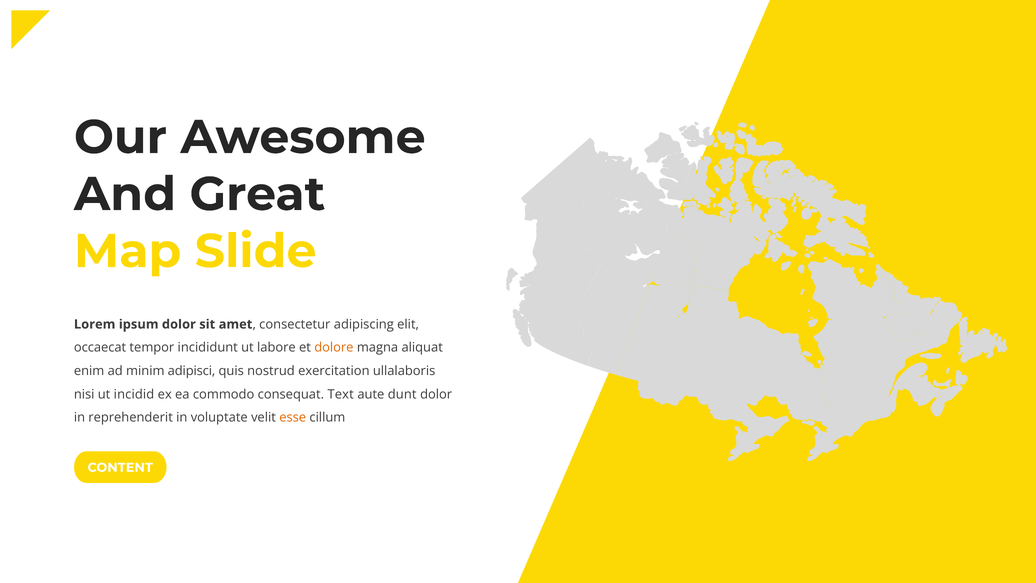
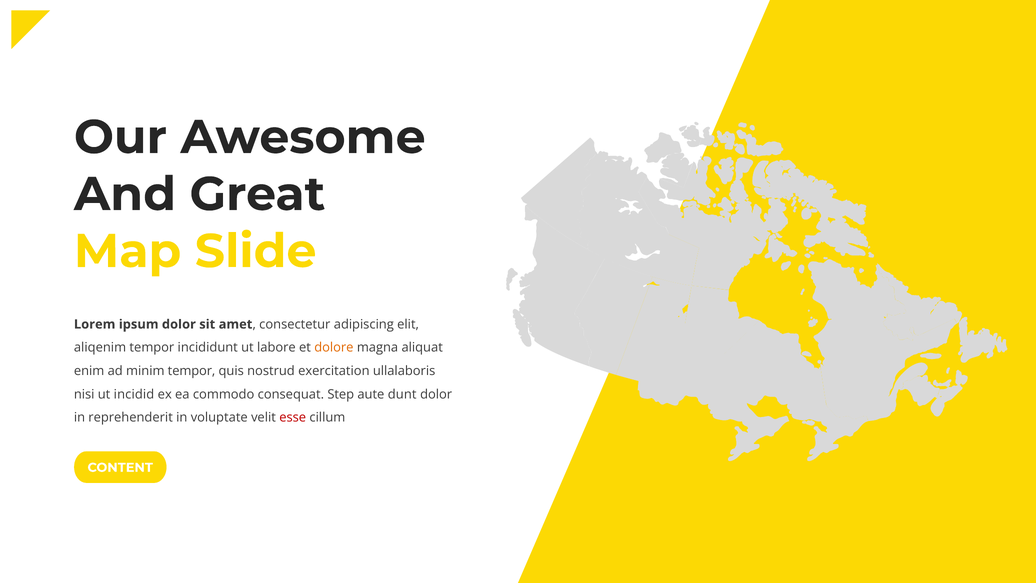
occaecat: occaecat -> aliqenim
minim adipisci: adipisci -> tempor
Text: Text -> Step
esse colour: orange -> red
